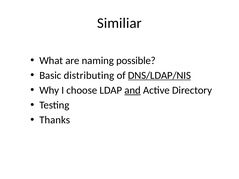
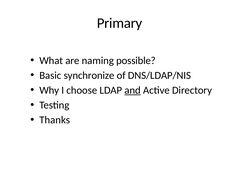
Similiar: Similiar -> Primary
distributing: distributing -> synchronize
DNS/LDAP/NIS underline: present -> none
